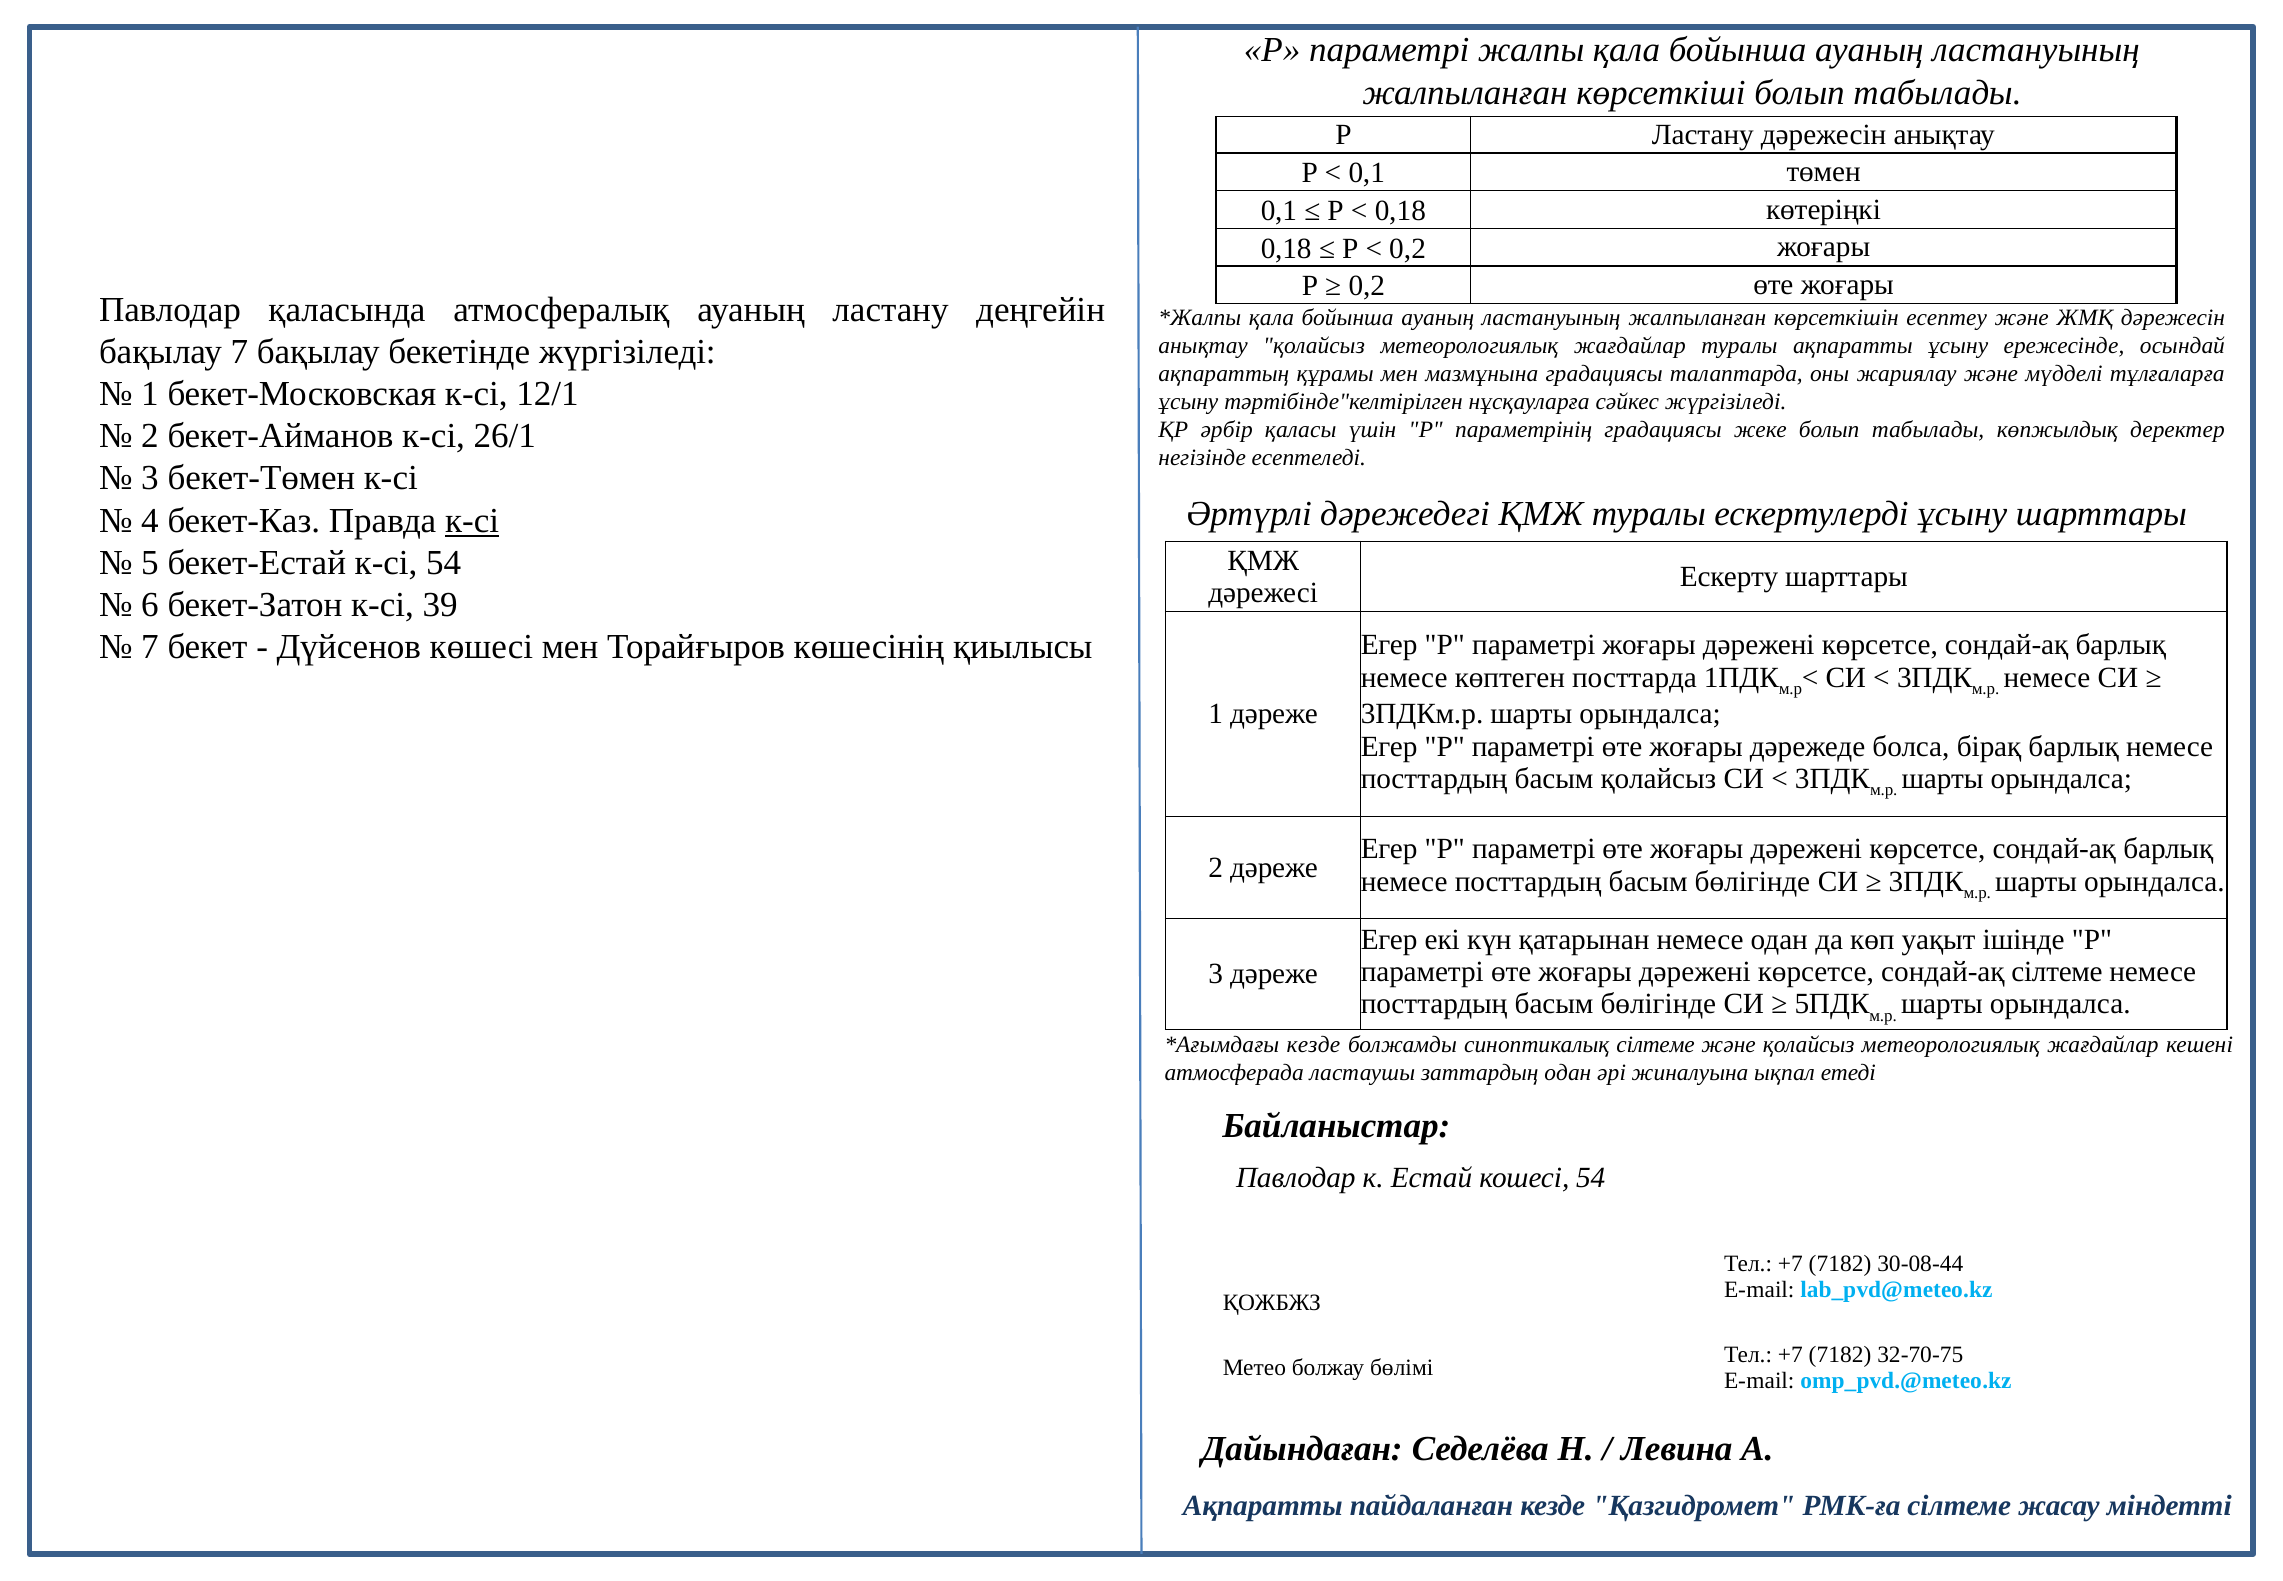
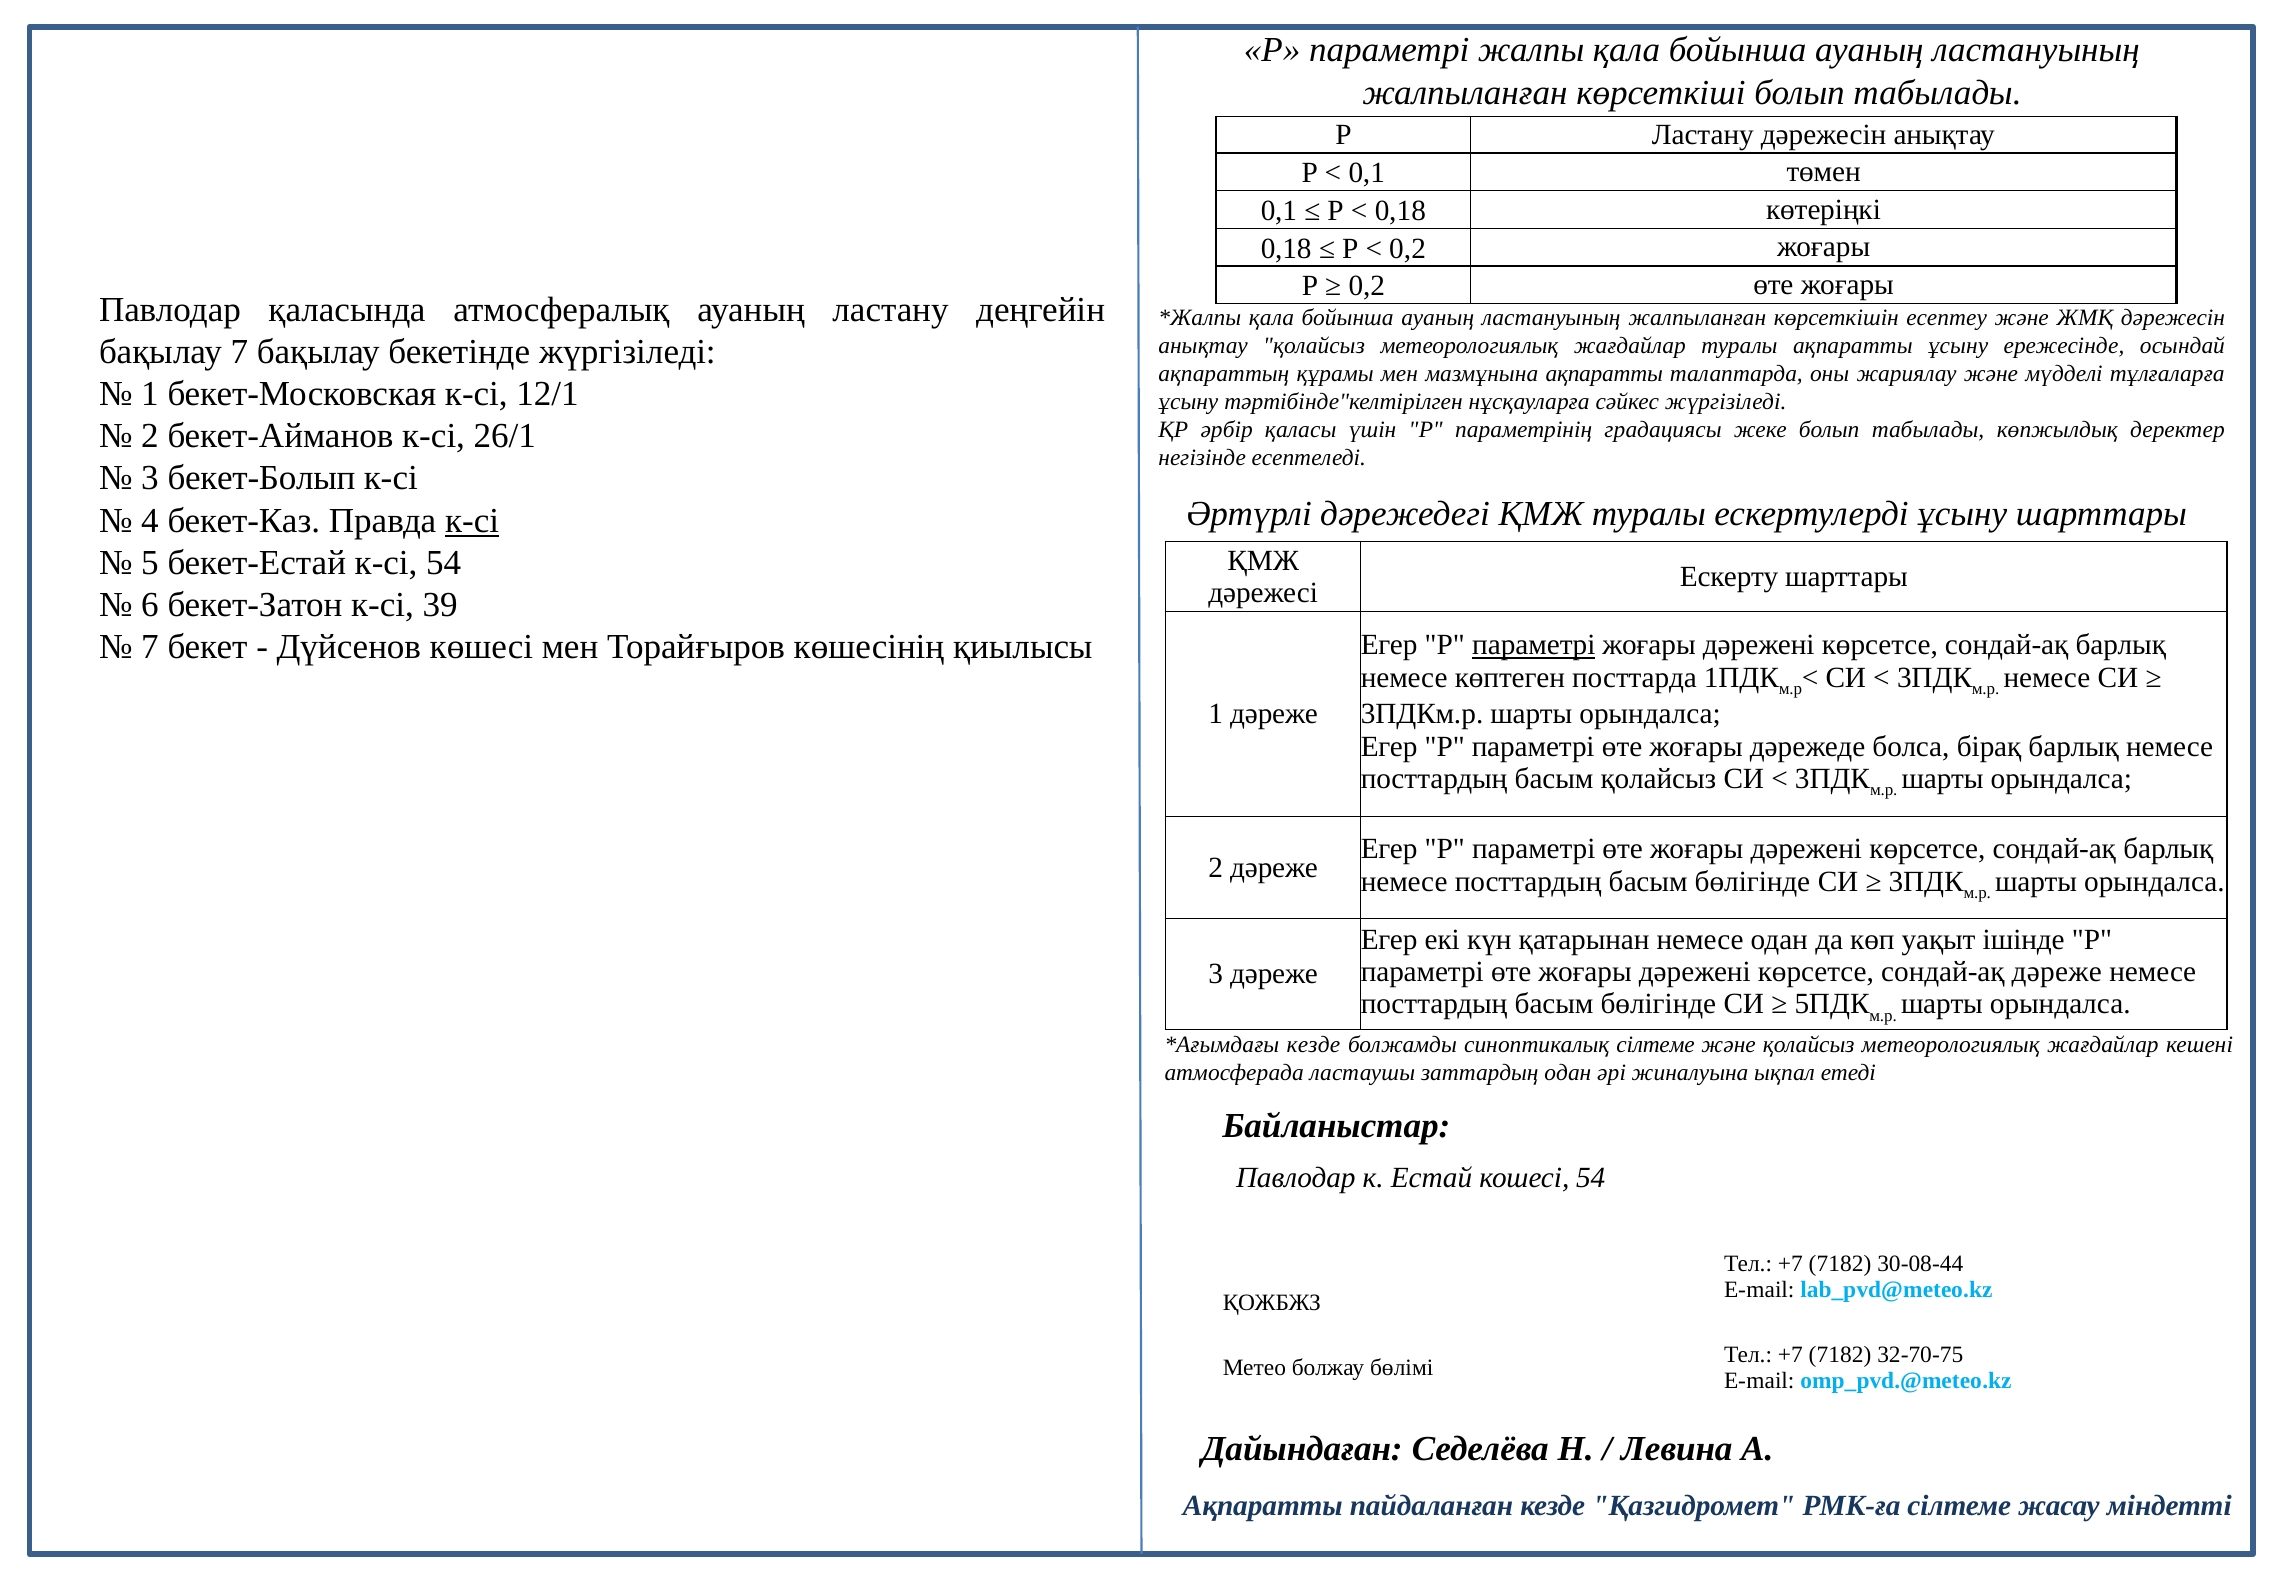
мазмұнына градациясы: градациясы -> ақпаратты
бекет-Төмен: бекет-Төмен -> бекет-Болып
параметрі at (1534, 645) underline: none -> present
сондай-ақ сілтеме: сілтеме -> дәреже
